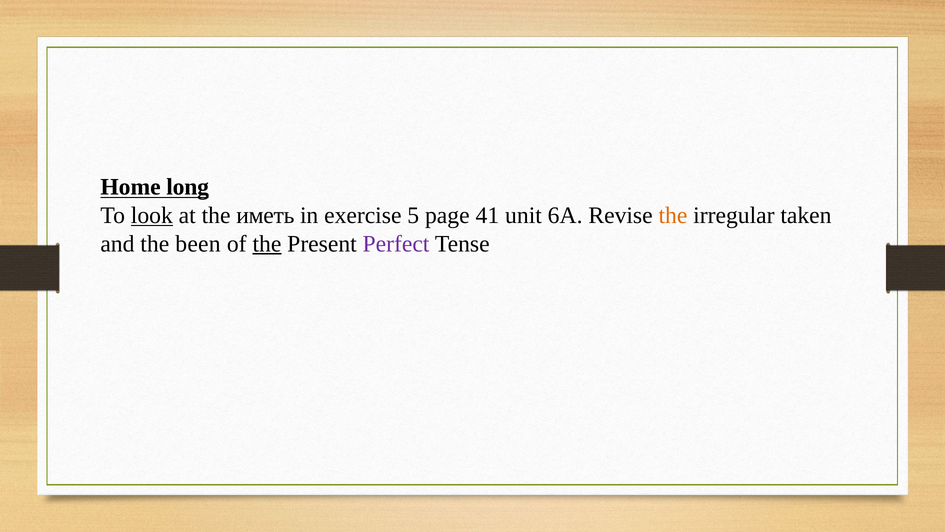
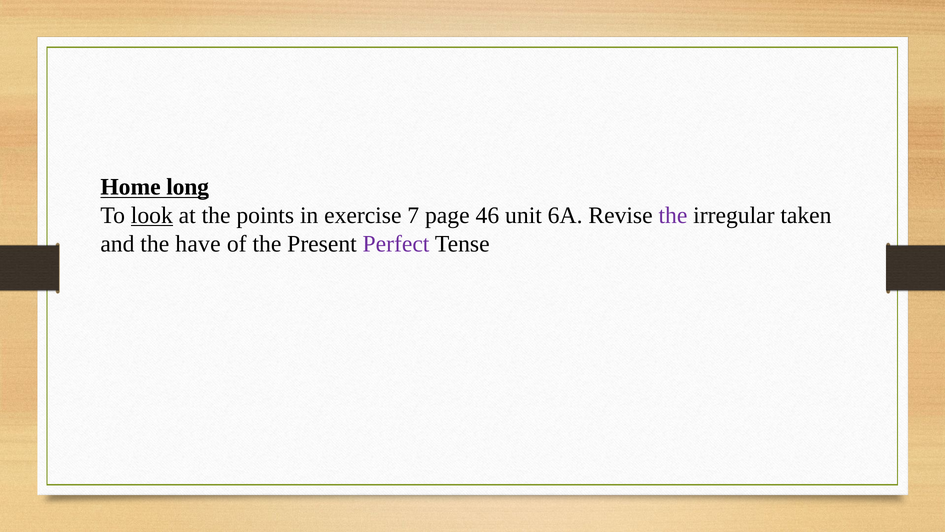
иметь: иметь -> points
5: 5 -> 7
41: 41 -> 46
the at (673, 215) colour: orange -> purple
been: been -> have
the at (267, 244) underline: present -> none
